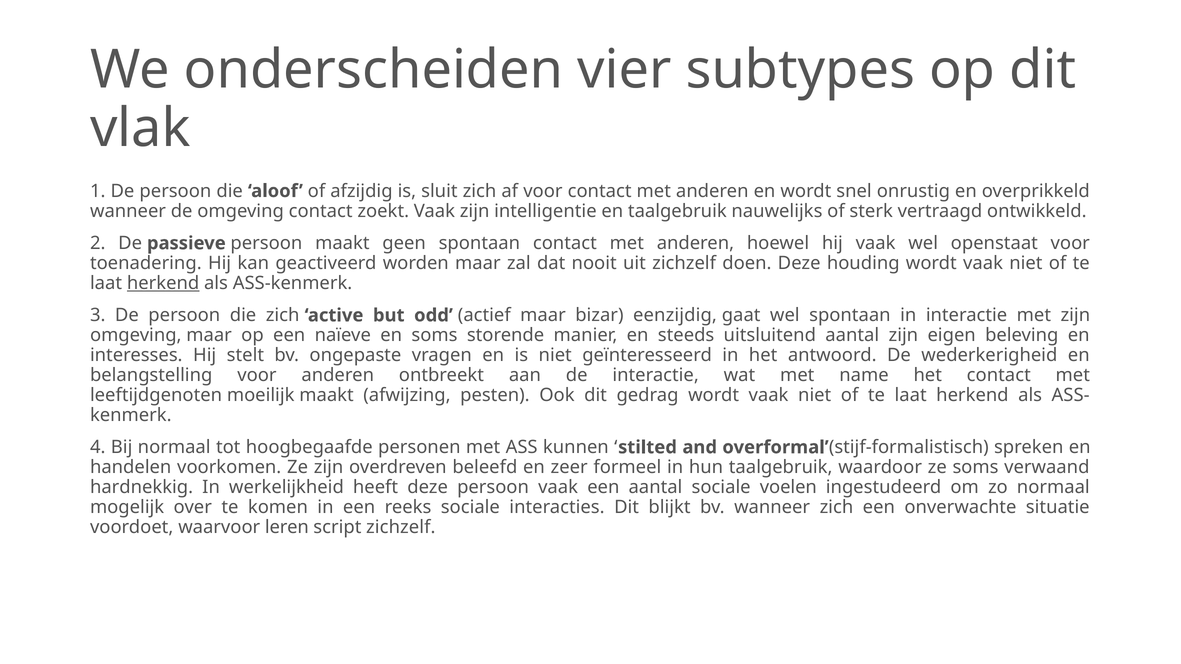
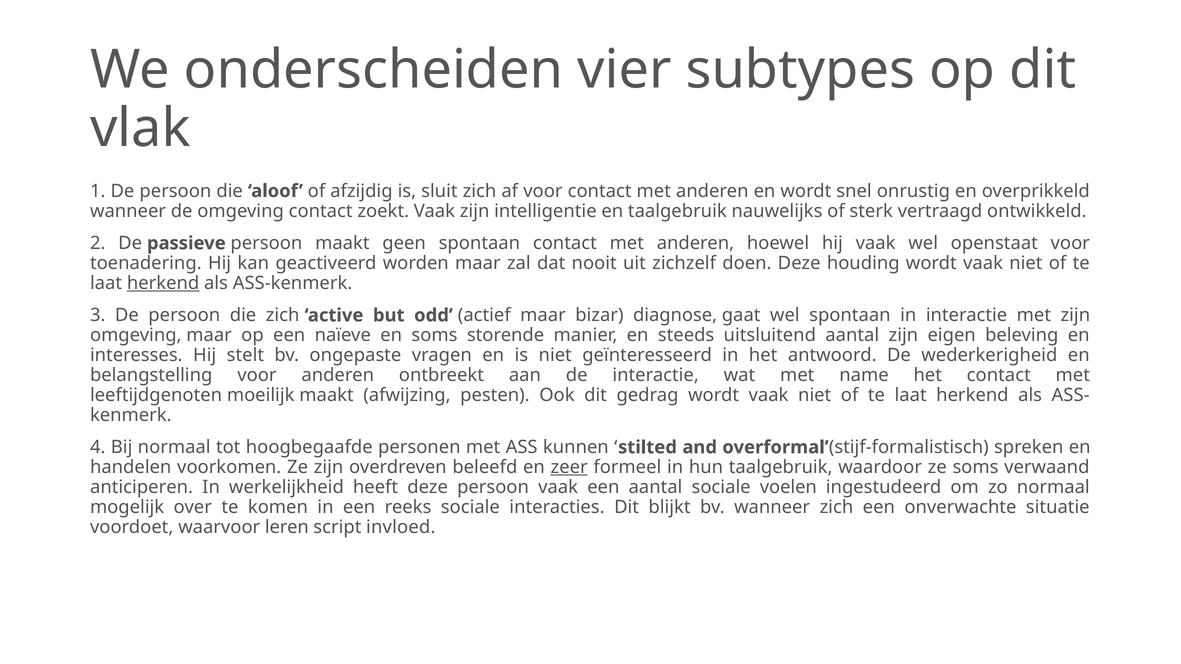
eenzijdig: eenzijdig -> diagnose
zeer underline: none -> present
hardnekkig: hardnekkig -> anticiperen
script zichzelf: zichzelf -> invloed
